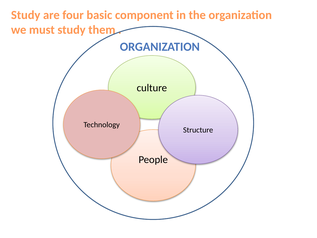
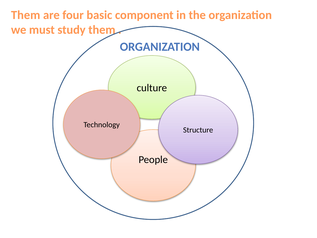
Study at (26, 15): Study -> Them
